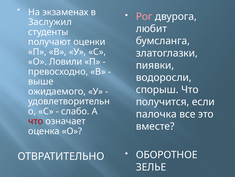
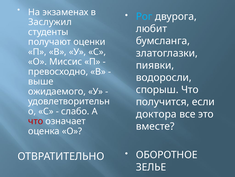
Рог colour: pink -> light blue
Ловили: Ловили -> Миссис
палочка: палочка -> доктора
